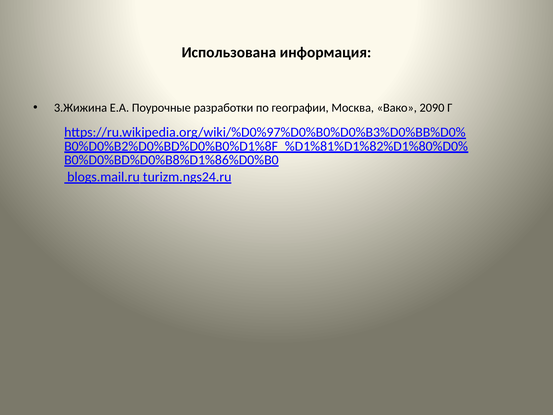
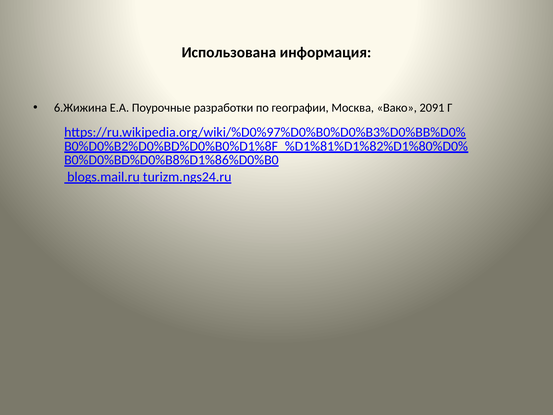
3.Жижина: 3.Жижина -> 6.Жижина
2090: 2090 -> 2091
